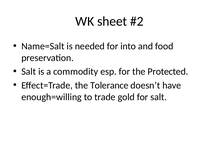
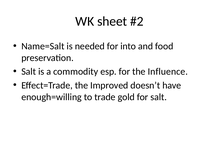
Protected: Protected -> Influence
Tolerance: Tolerance -> Improved
